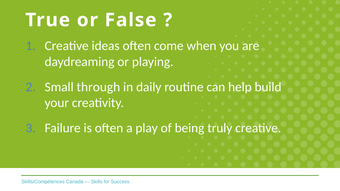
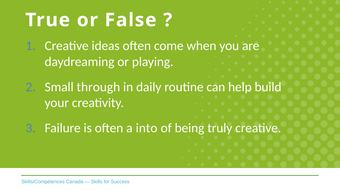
play: play -> into
